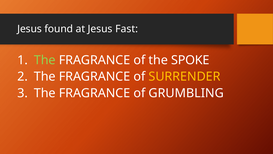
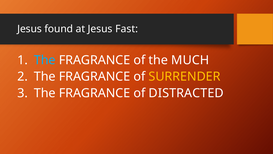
The at (45, 60) colour: light green -> light blue
SPOKE: SPOKE -> MUCH
GRUMBLING: GRUMBLING -> DISTRACTED
